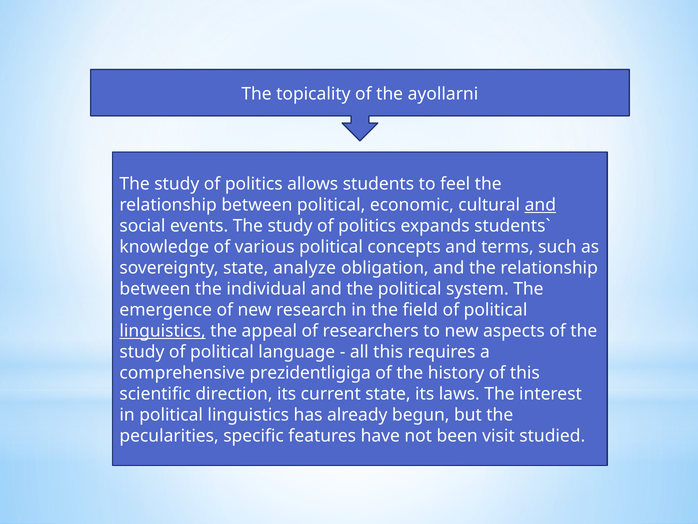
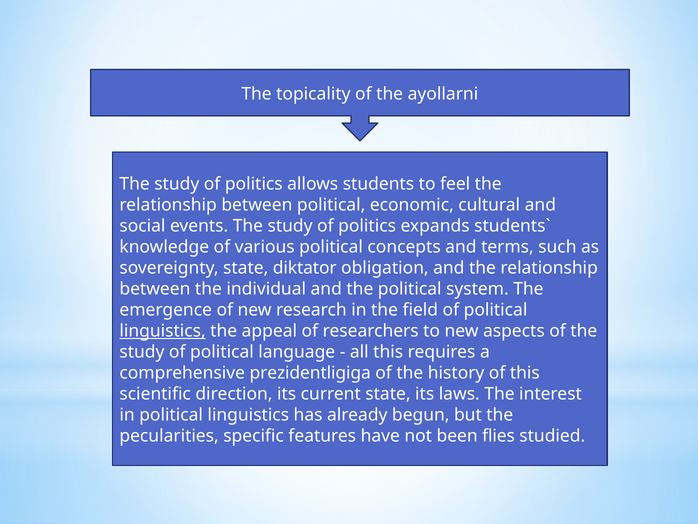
and at (540, 205) underline: present -> none
analyze: analyze -> diktator
visit: visit -> flies
